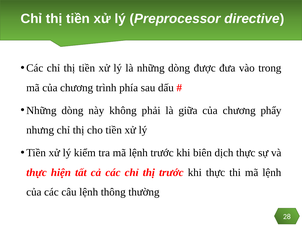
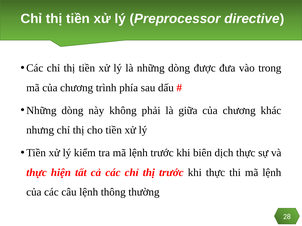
phẩy: phẩy -> khác
